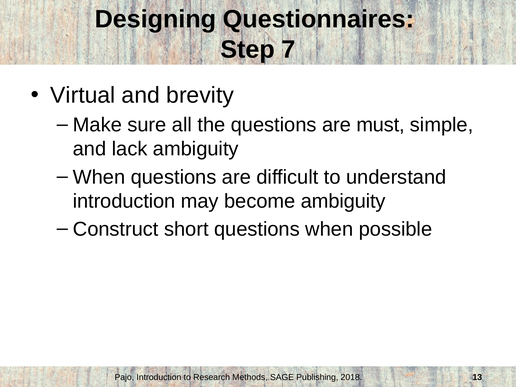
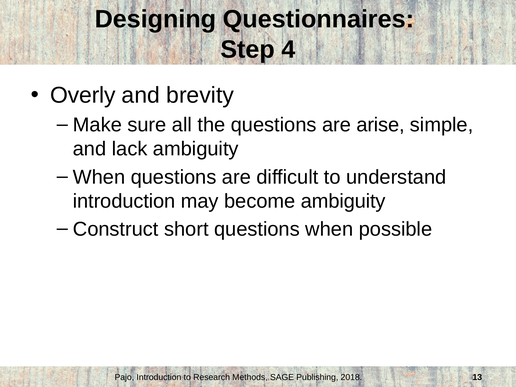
7: 7 -> 4
Virtual: Virtual -> Overly
must: must -> arise
